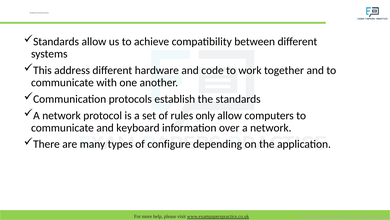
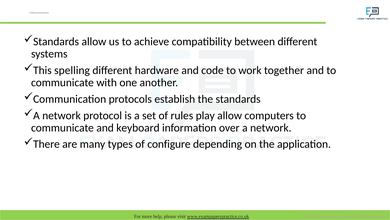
address: address -> spelling
only: only -> play
